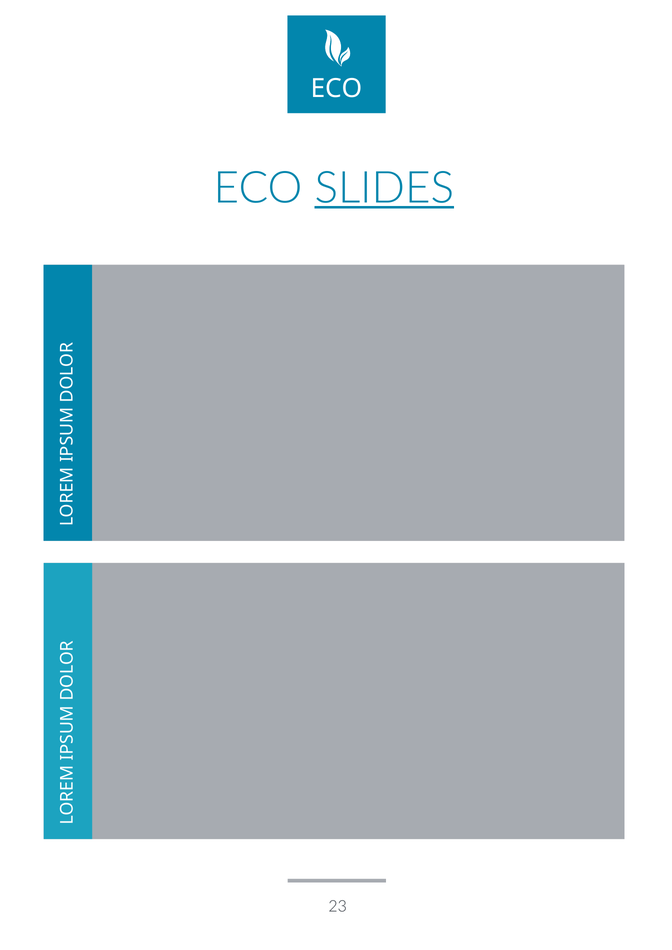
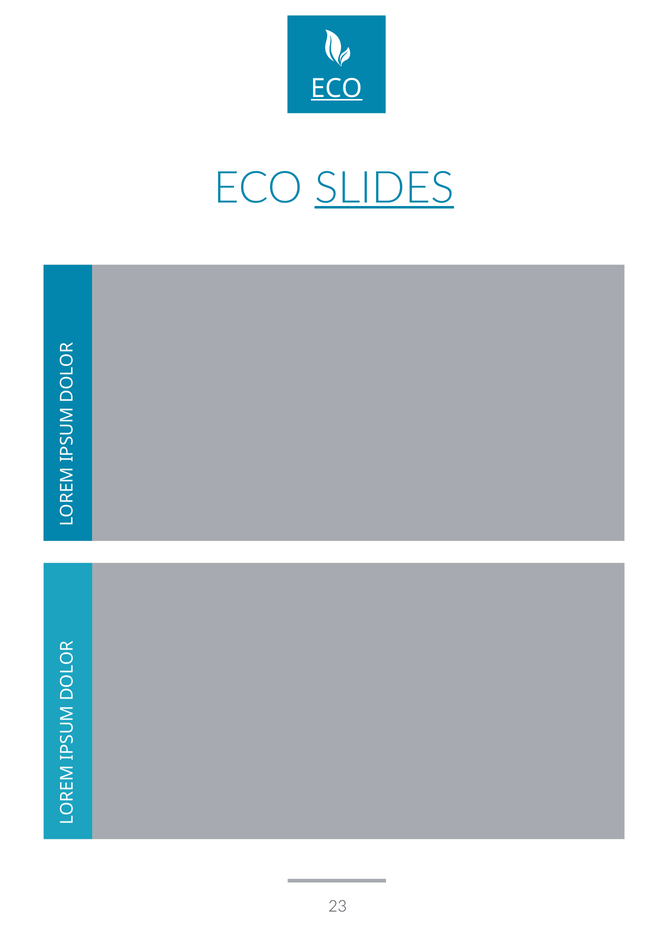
ECO at (337, 88) underline: none -> present
